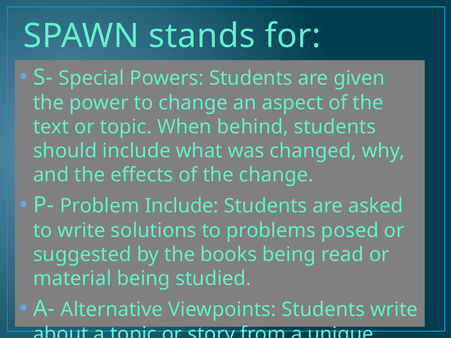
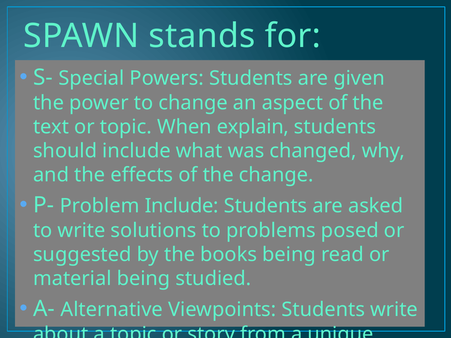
behind: behind -> explain
